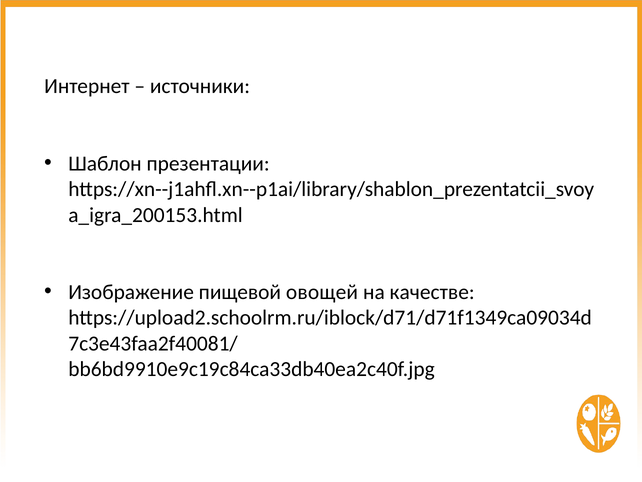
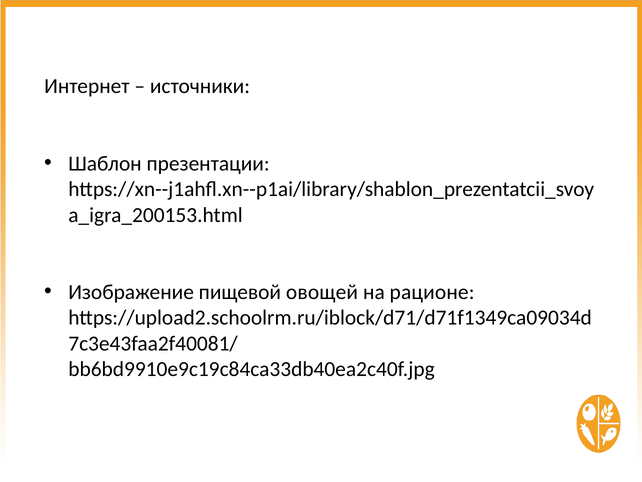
качестве: качестве -> рационе
